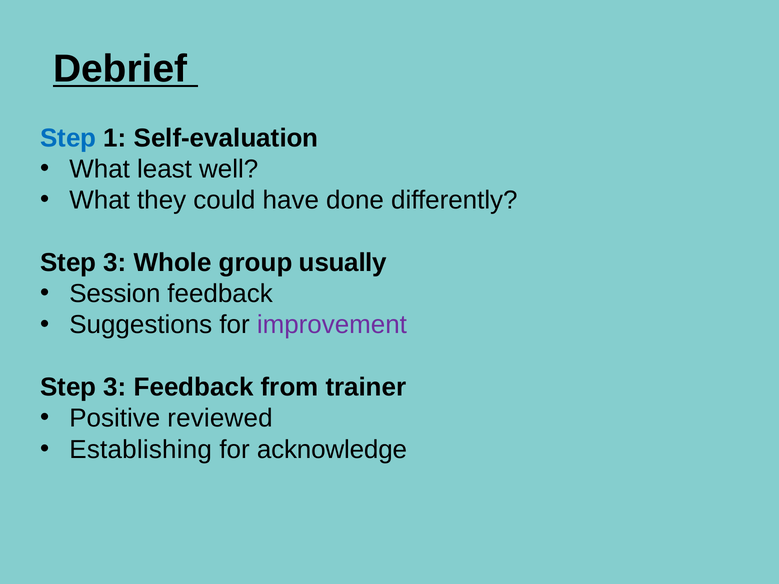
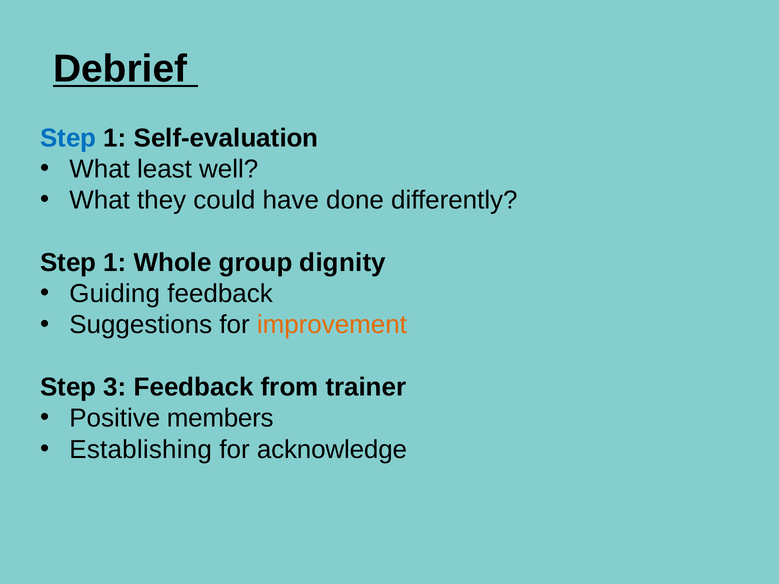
3 at (115, 263): 3 -> 1
usually: usually -> dignity
Session: Session -> Guiding
improvement colour: purple -> orange
reviewed: reviewed -> members
